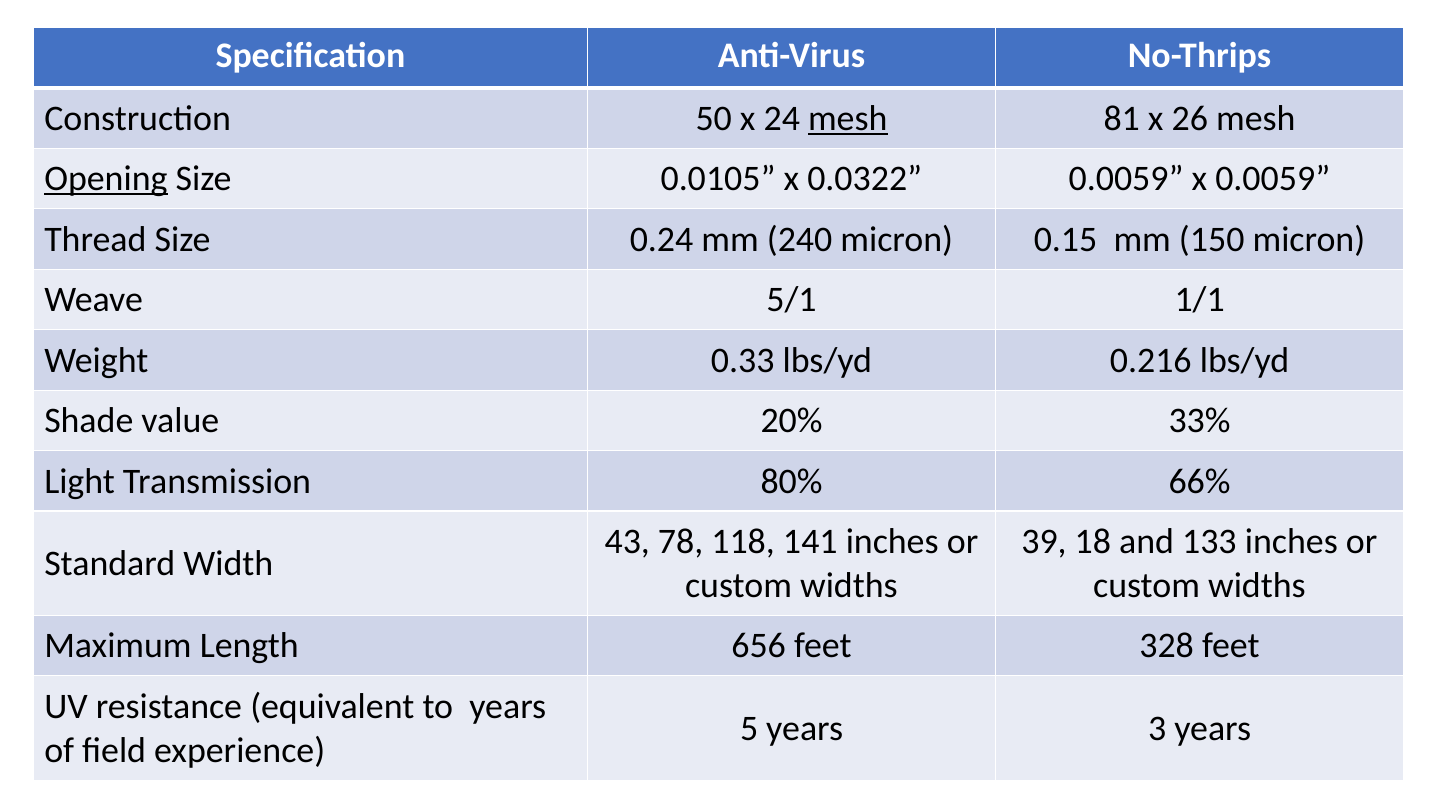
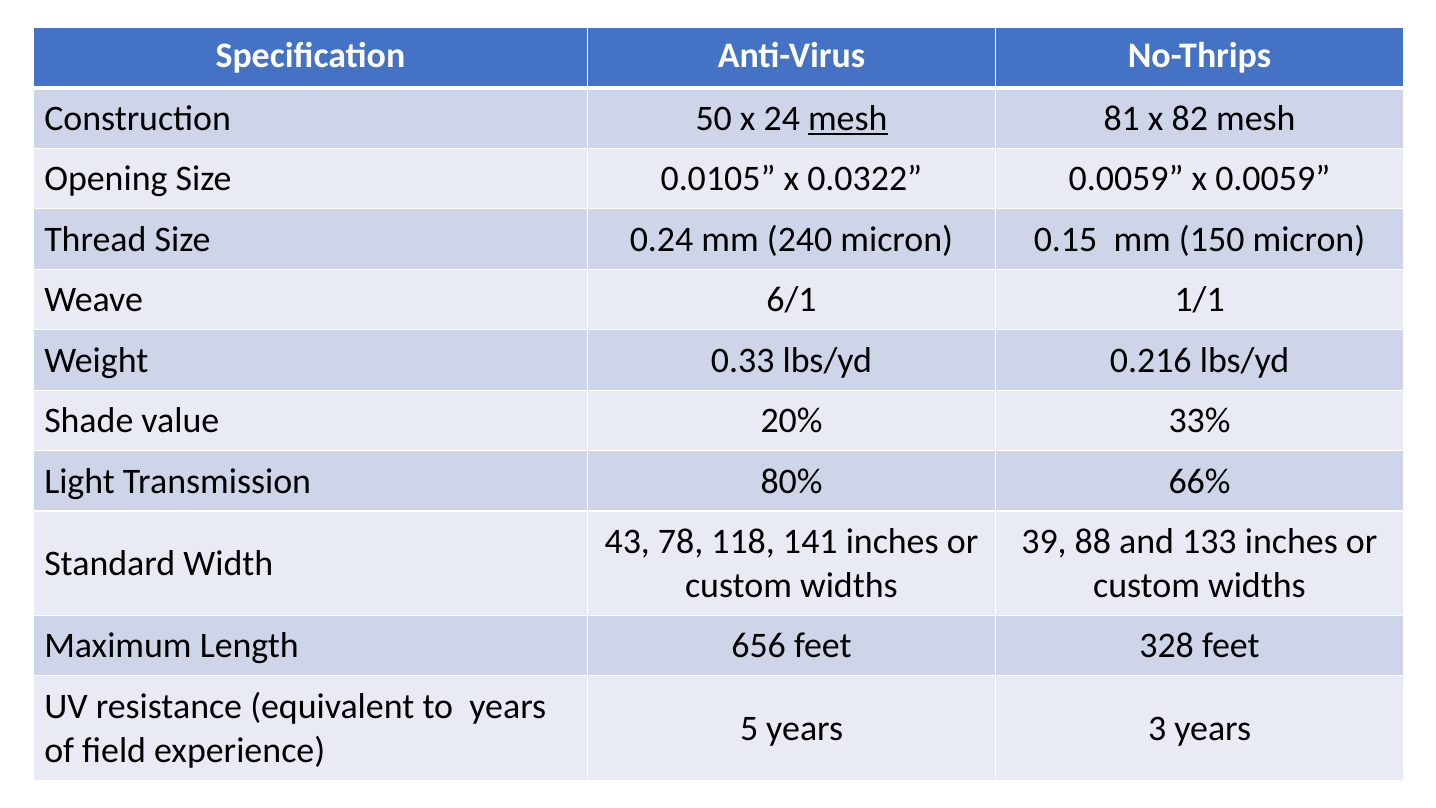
26: 26 -> 82
Opening underline: present -> none
5/1: 5/1 -> 6/1
18: 18 -> 88
